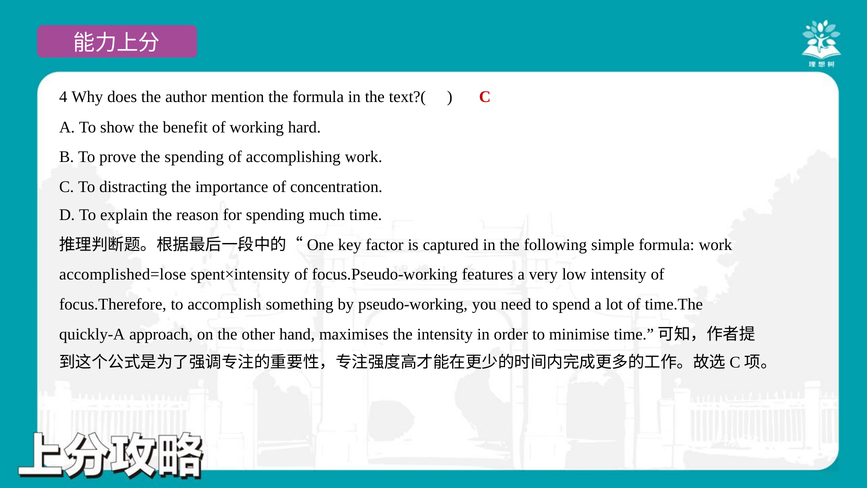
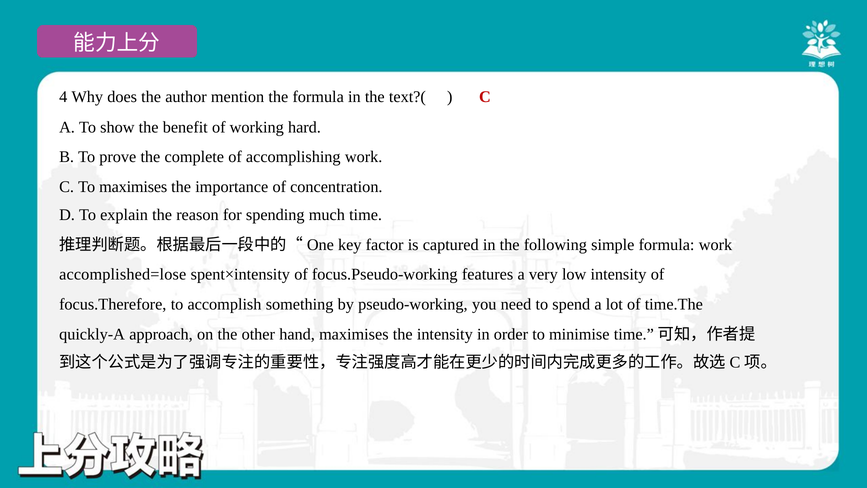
the spending: spending -> complete
To distracting: distracting -> maximises
